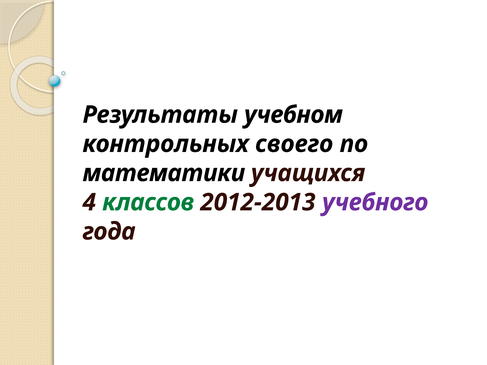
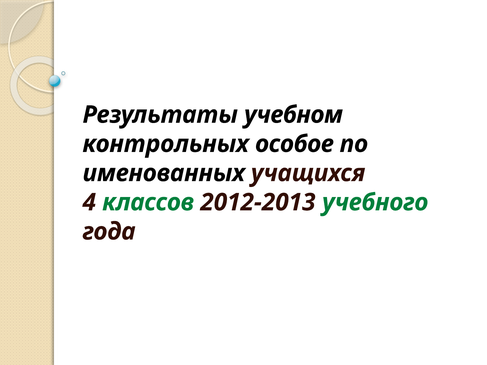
своего: своего -> особое
математики: математики -> именованных
учебного colour: purple -> green
